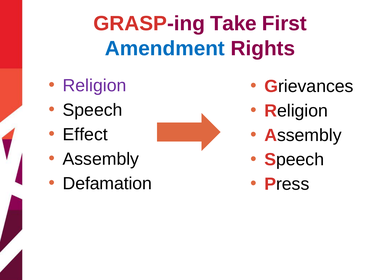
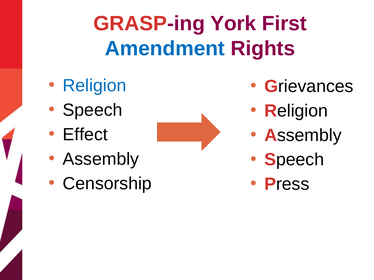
Take: Take -> York
Religion at (95, 86) colour: purple -> blue
Defamation: Defamation -> Censorship
